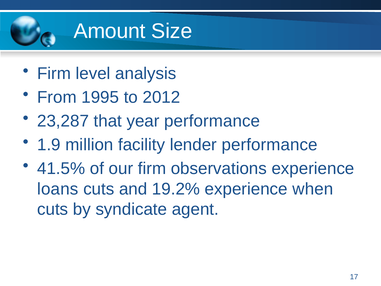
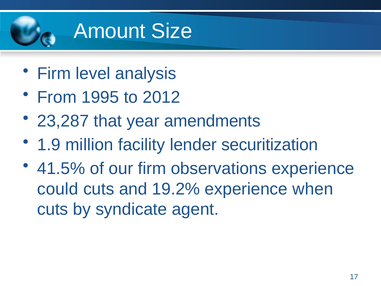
year performance: performance -> amendments
lender performance: performance -> securitization
loans: loans -> could
